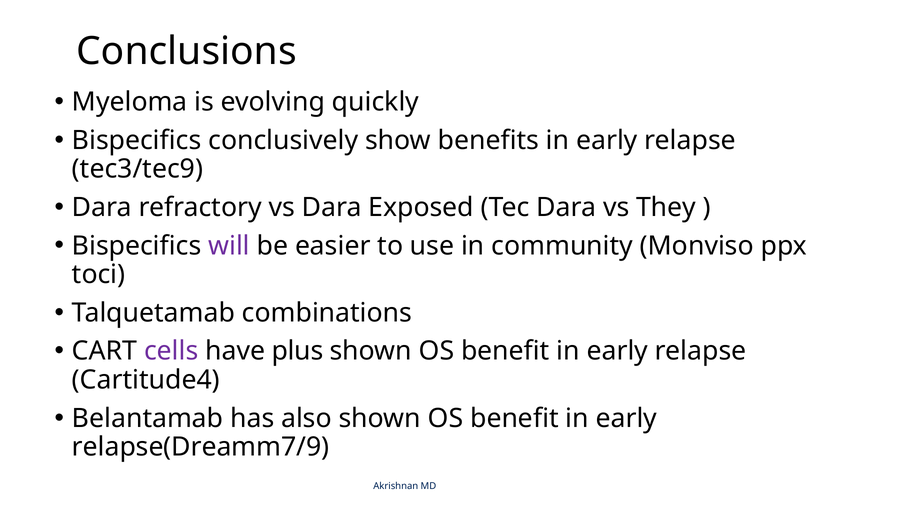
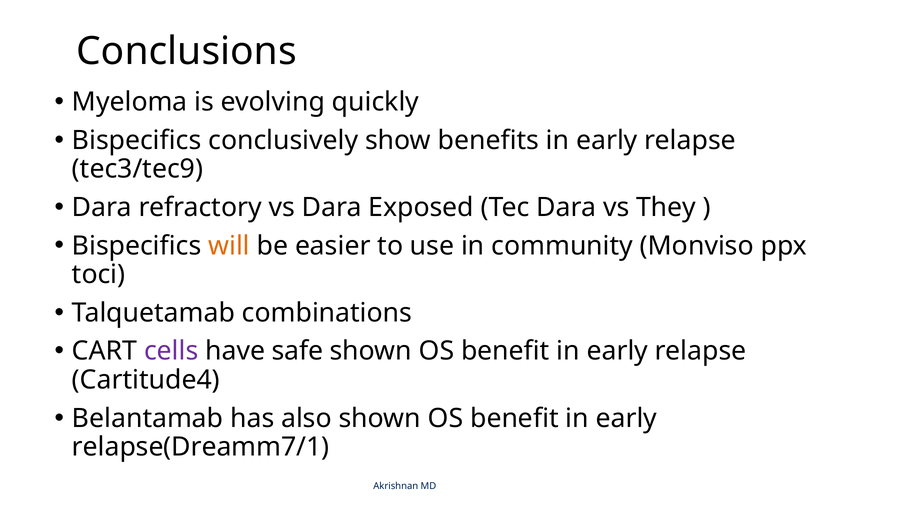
will colour: purple -> orange
plus: plus -> safe
relapse(Dreamm7/9: relapse(Dreamm7/9 -> relapse(Dreamm7/1
